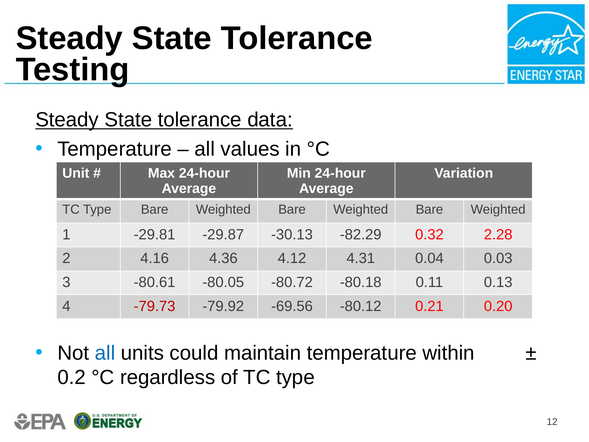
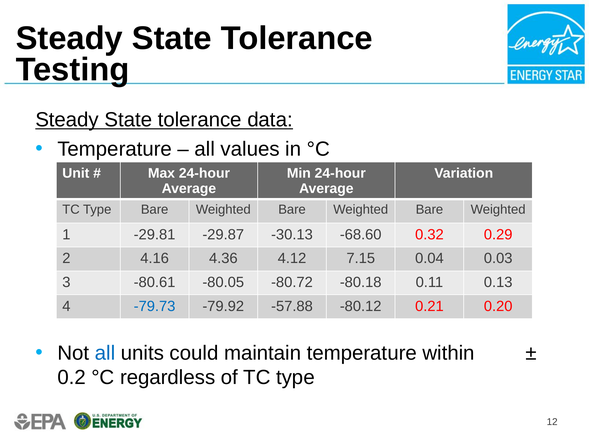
-82.29: -82.29 -> -68.60
2.28: 2.28 -> 0.29
4.31: 4.31 -> 7.15
-79.73 colour: red -> blue
-69.56: -69.56 -> -57.88
